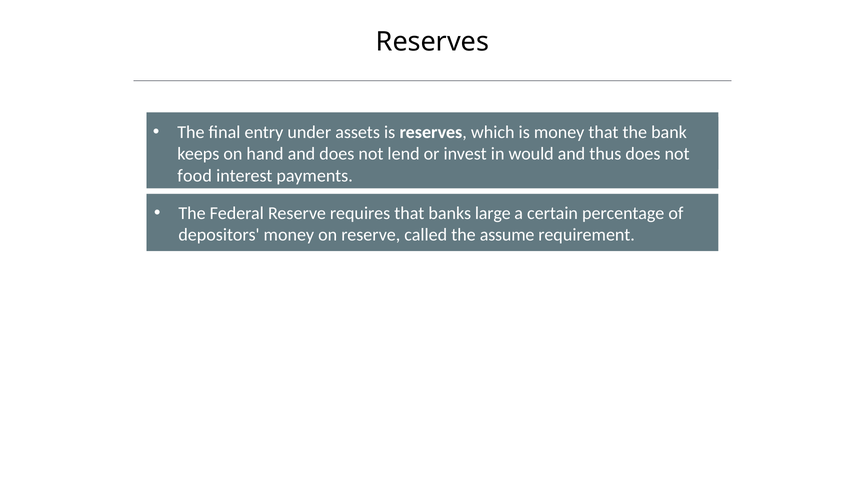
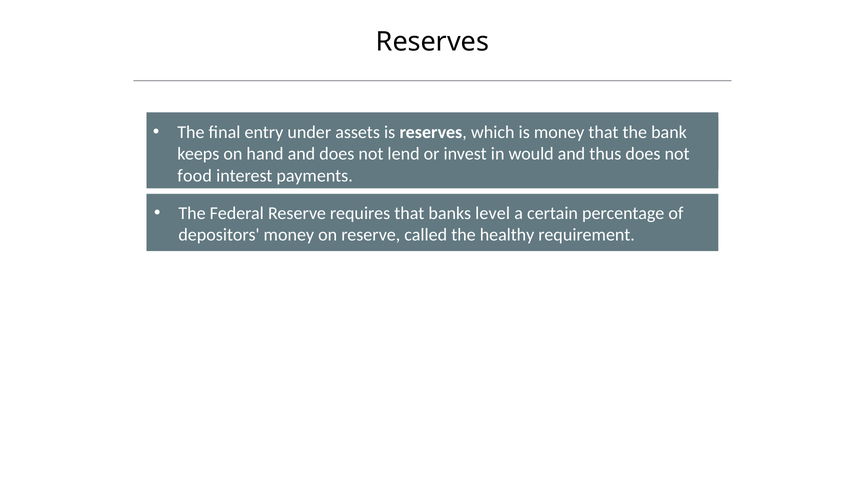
large: large -> level
assume: assume -> healthy
